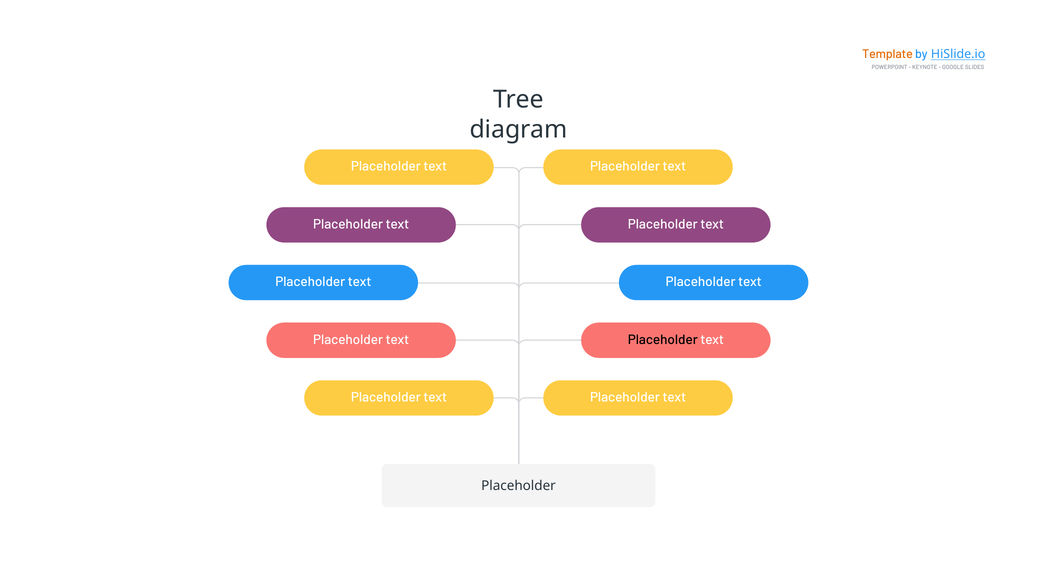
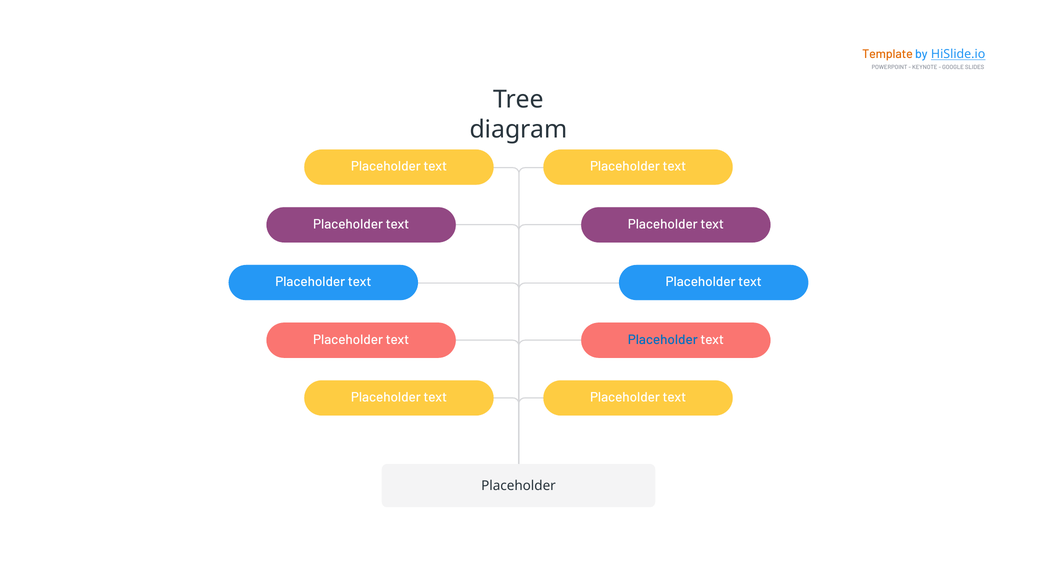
Placeholder at (663, 340) colour: black -> blue
